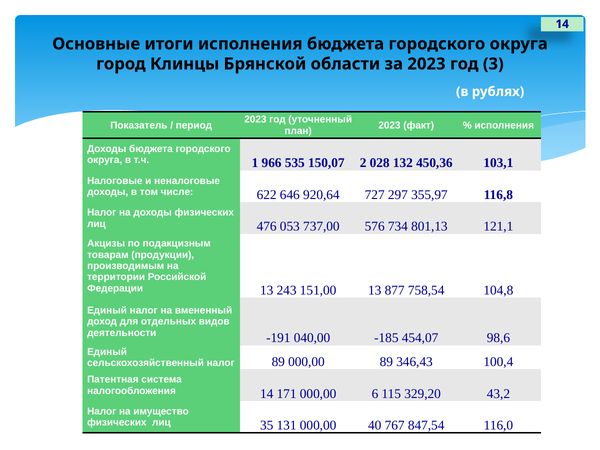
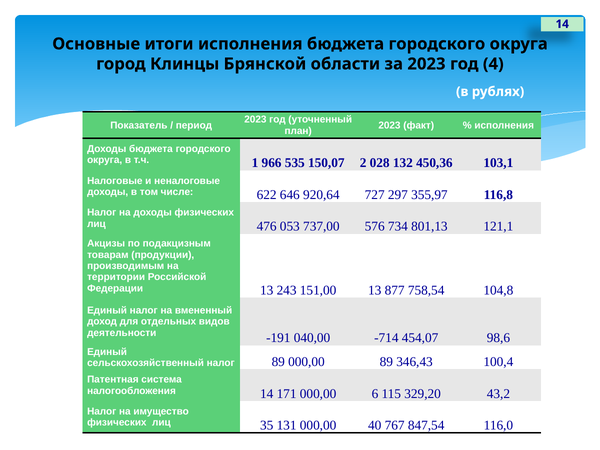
3: 3 -> 4
-185: -185 -> -714
